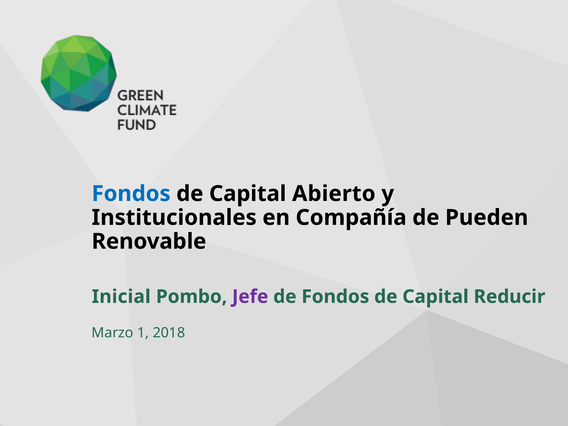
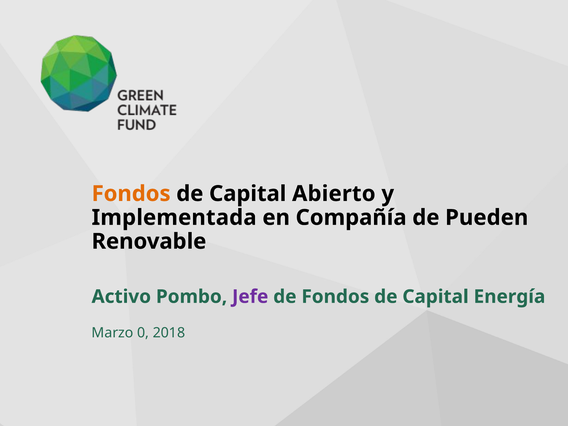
Fondos at (131, 194) colour: blue -> orange
Institucionales: Institucionales -> Implementada
Inicial: Inicial -> Activo
Reducir: Reducir -> Energía
1: 1 -> 0
